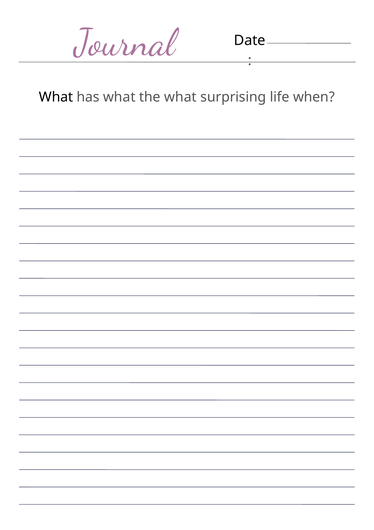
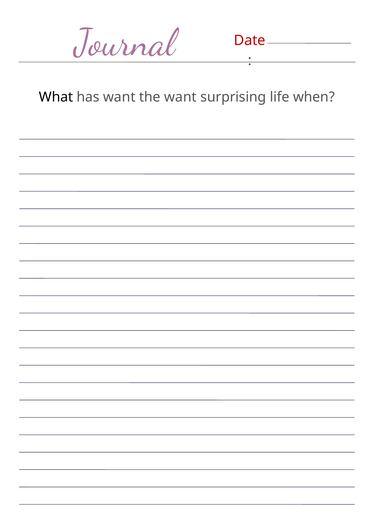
Date colour: black -> red
has what: what -> want
the what: what -> want
